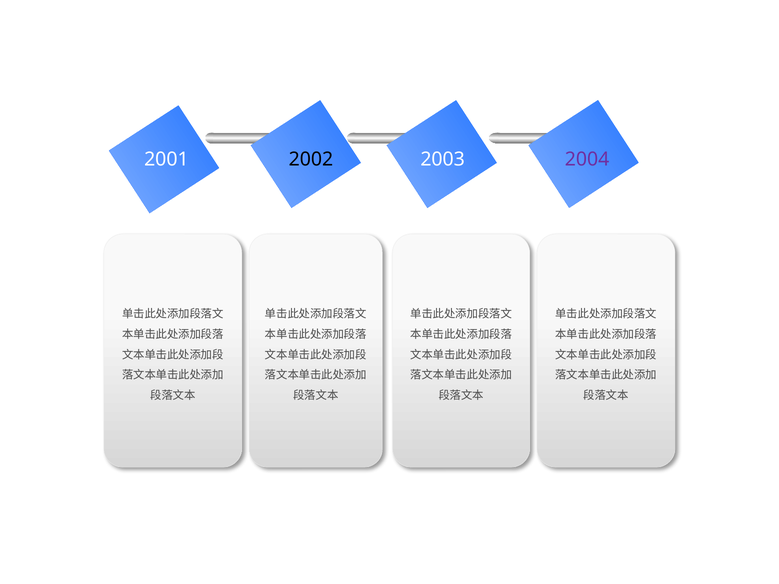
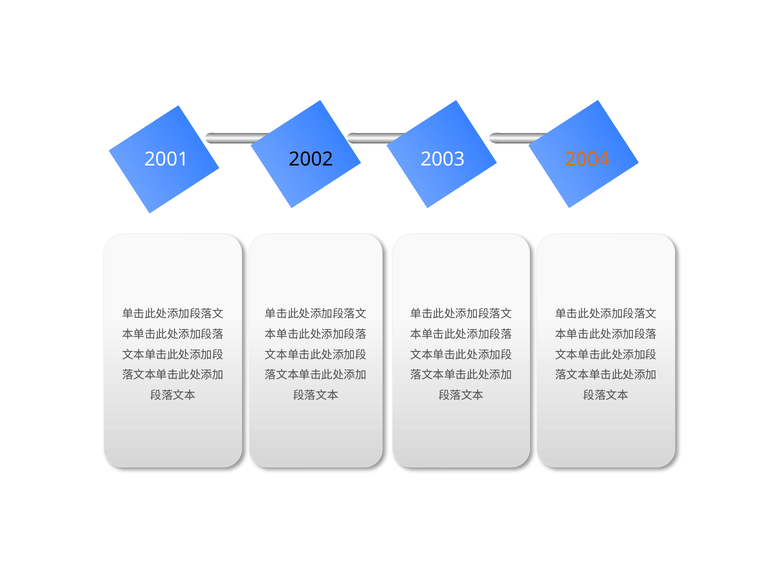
2004 colour: purple -> orange
